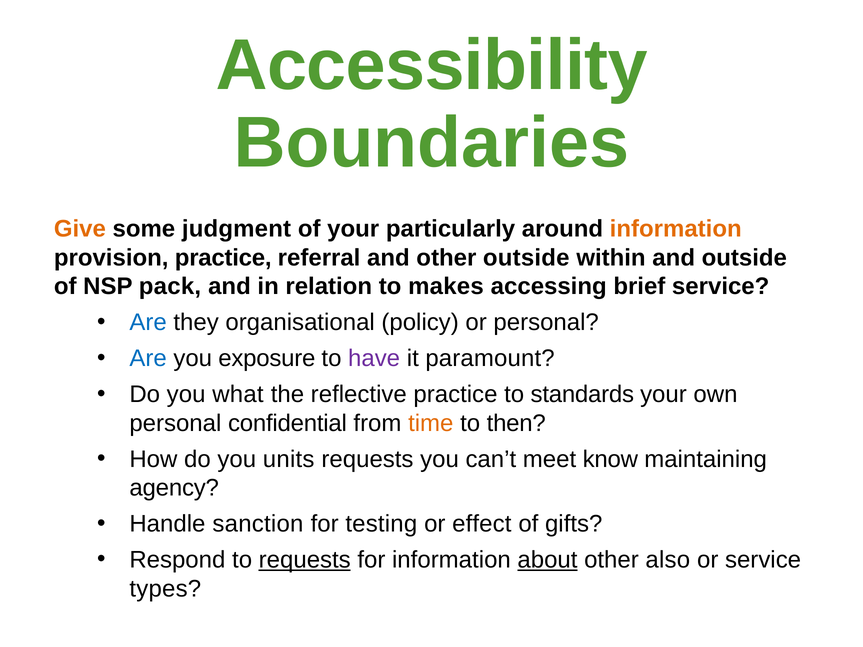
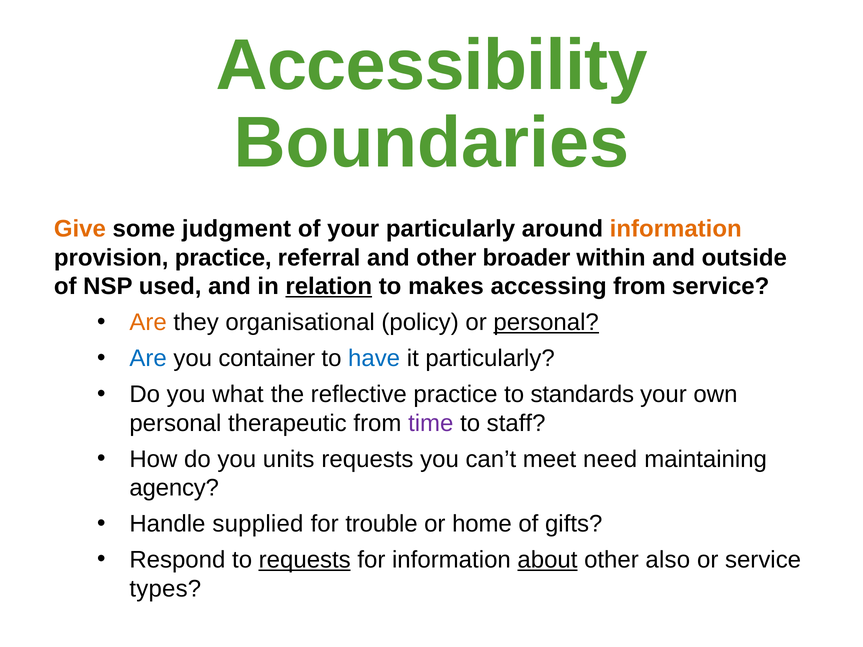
other outside: outside -> broader
pack: pack -> used
relation underline: none -> present
accessing brief: brief -> from
Are at (148, 323) colour: blue -> orange
personal at (546, 323) underline: none -> present
exposure: exposure -> container
have colour: purple -> blue
it paramount: paramount -> particularly
confidential: confidential -> therapeutic
time colour: orange -> purple
then: then -> staff
know: know -> need
sanction: sanction -> supplied
testing: testing -> trouble
effect: effect -> home
